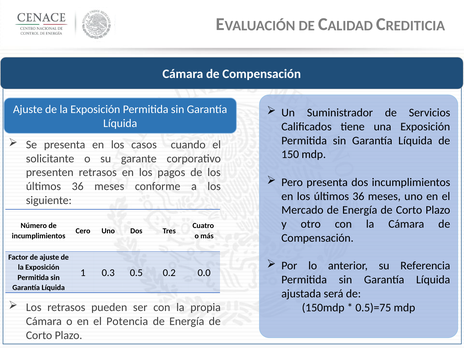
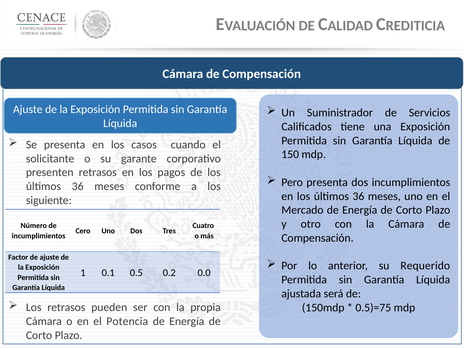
Referencia: Referencia -> Requerido
0.3: 0.3 -> 0.1
